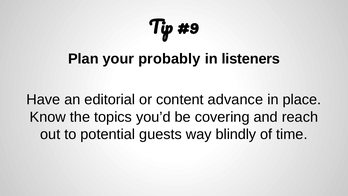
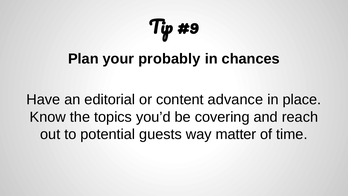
listeners: listeners -> chances
blindly: blindly -> matter
